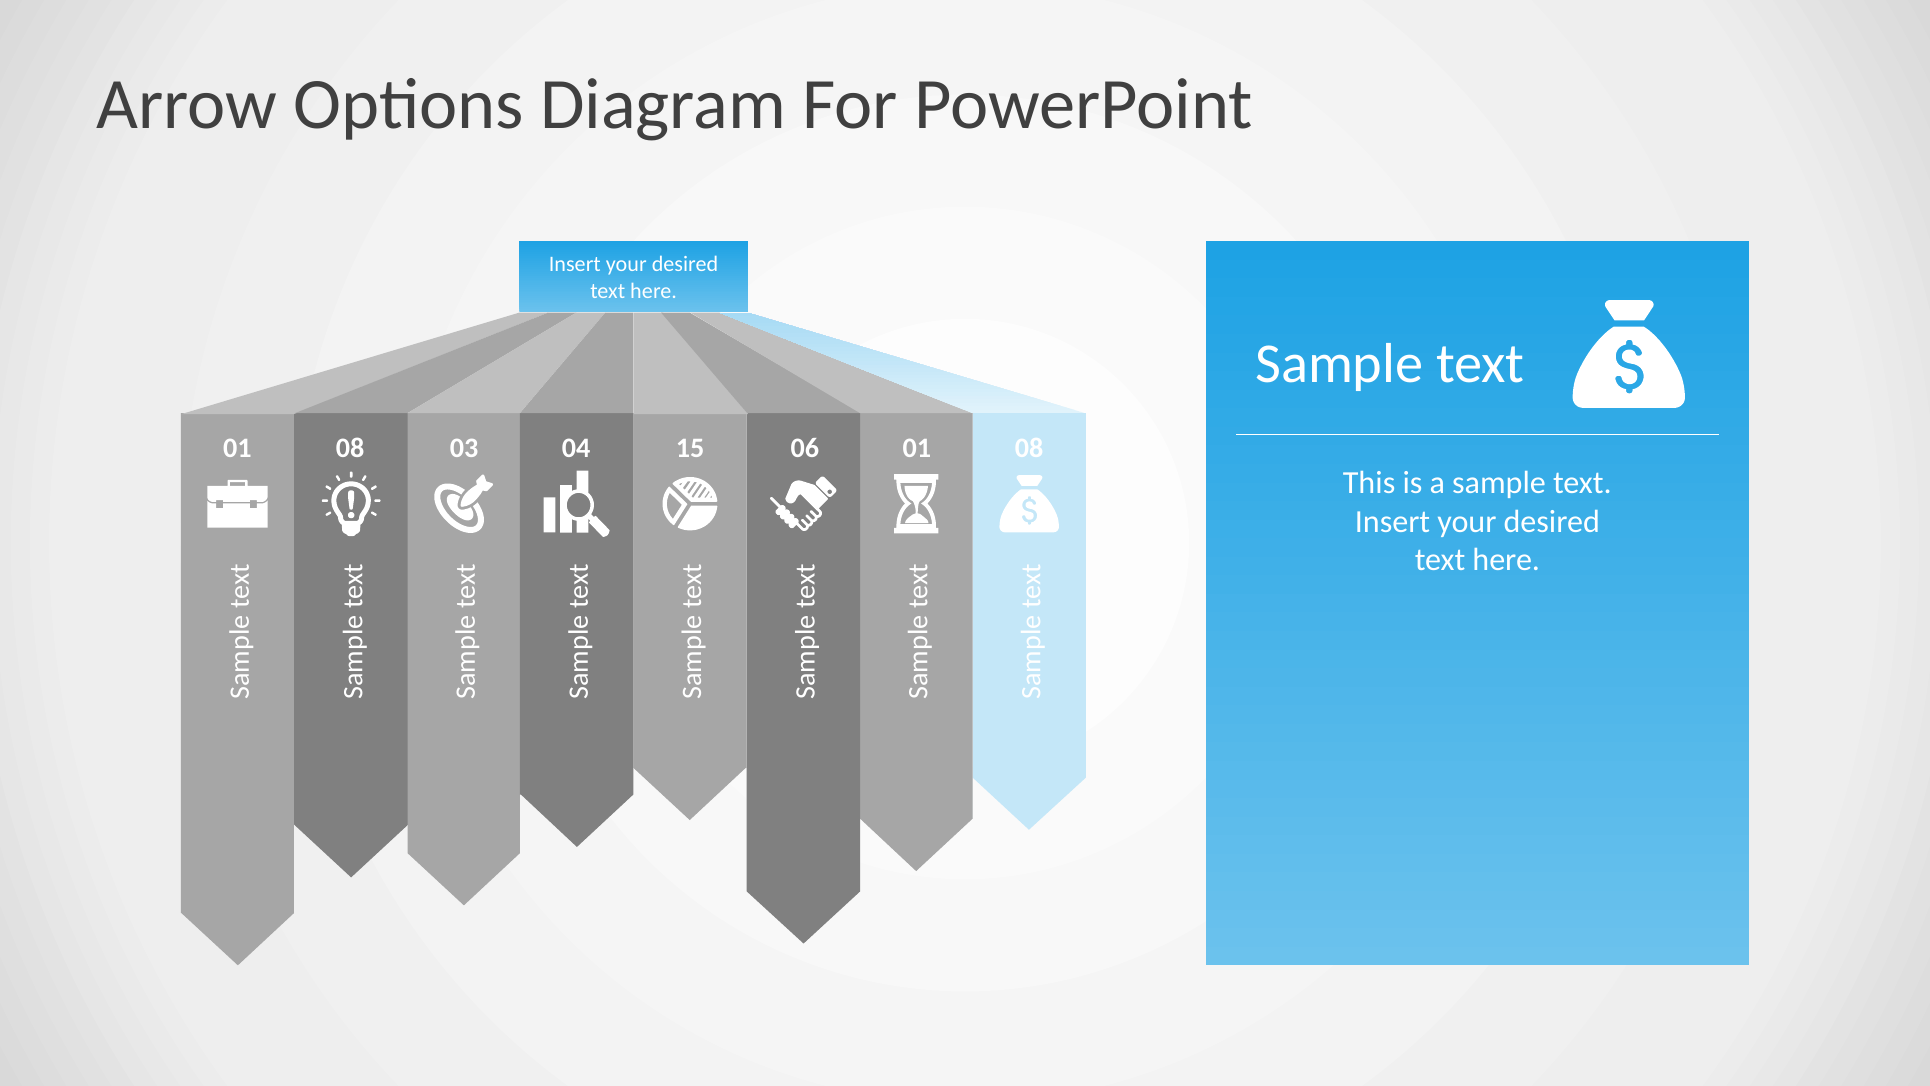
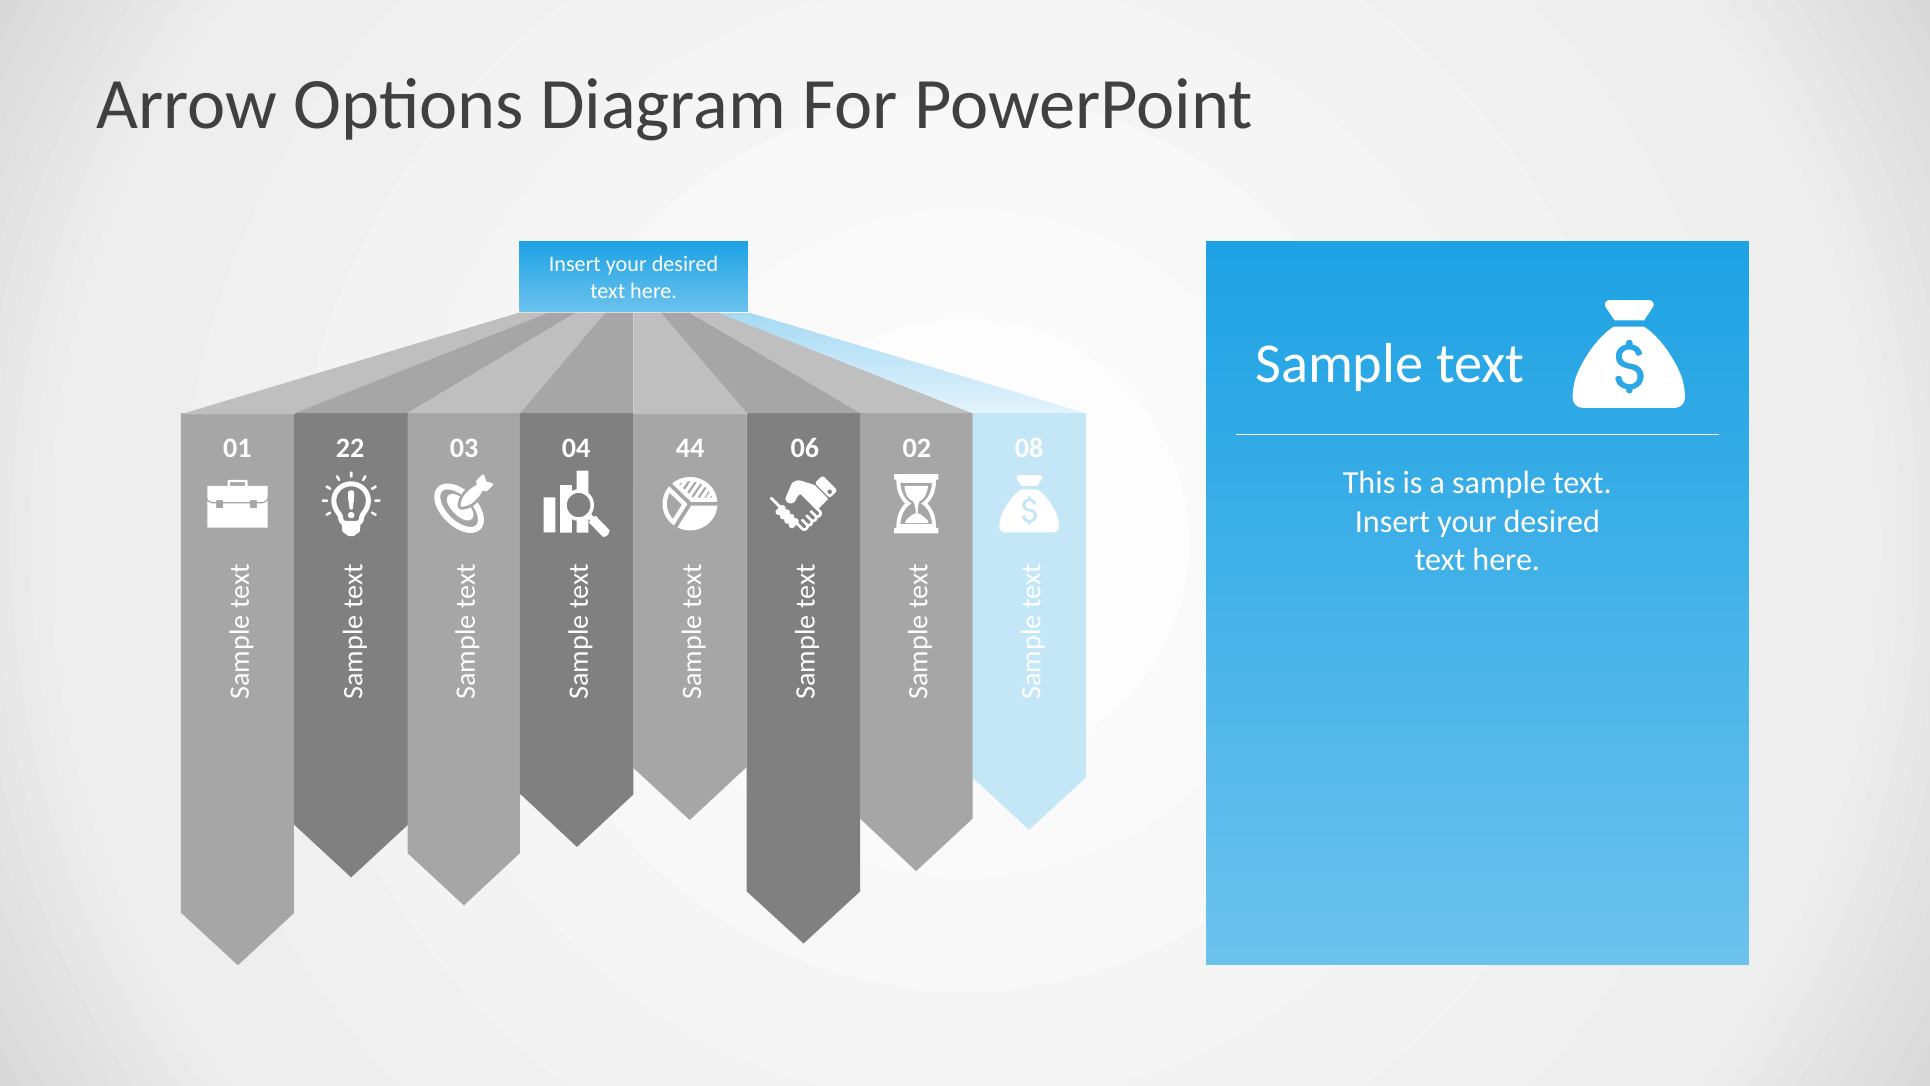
08 at (350, 448): 08 -> 22
15: 15 -> 44
06 01: 01 -> 02
